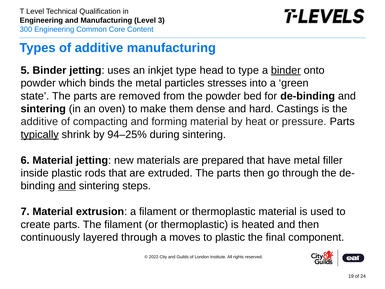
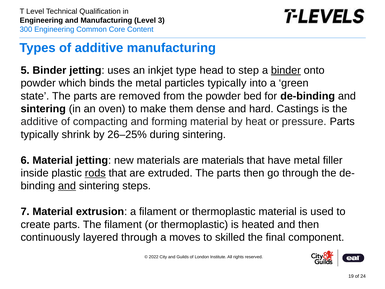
to type: type -> step
particles stresses: stresses -> typically
typically at (40, 134) underline: present -> none
94–25%: 94–25% -> 26–25%
are prepared: prepared -> materials
rods underline: none -> present
to plastic: plastic -> skilled
